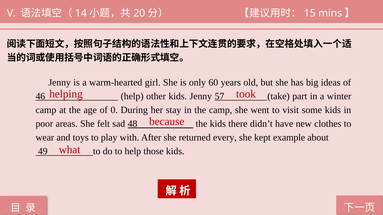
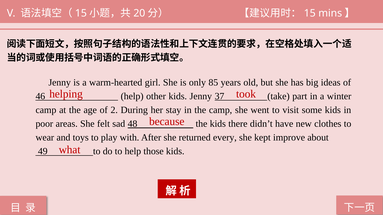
14 at (81, 13): 14 -> 15
60: 60 -> 85
57: 57 -> 37
0: 0 -> 2
example: example -> improve
